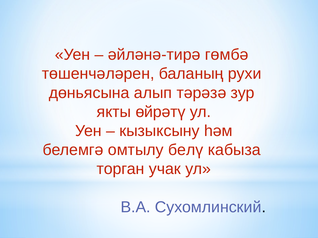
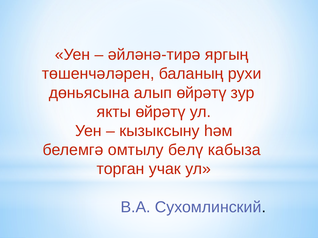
гөмбә: гөмбә -> яргың
алып тәрәзә: тәрәзә -> өйрәтү
